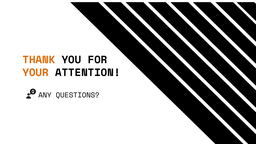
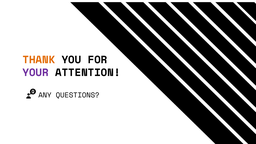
YOUR colour: orange -> purple
